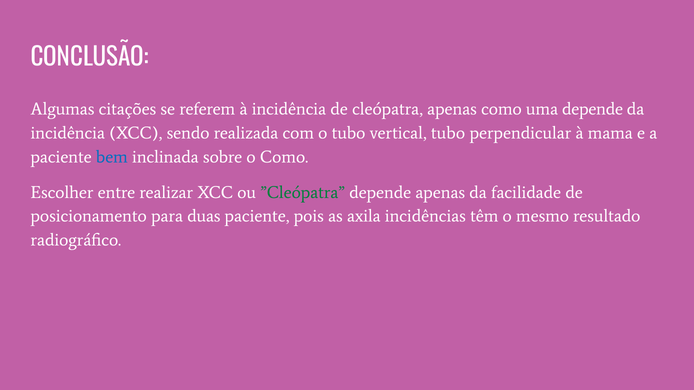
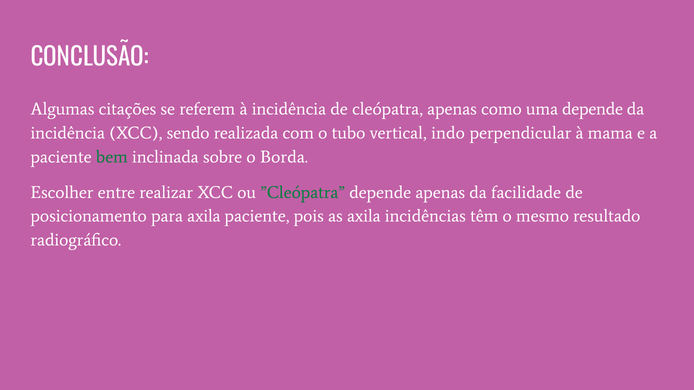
vertical tubo: tubo -> indo
bem colour: blue -> green
o Como: Como -> Borda
para duas: duas -> axila
